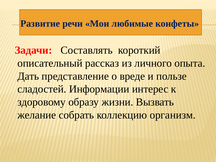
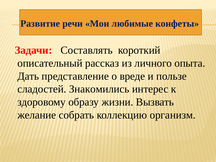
Информации: Информации -> Знакомились
